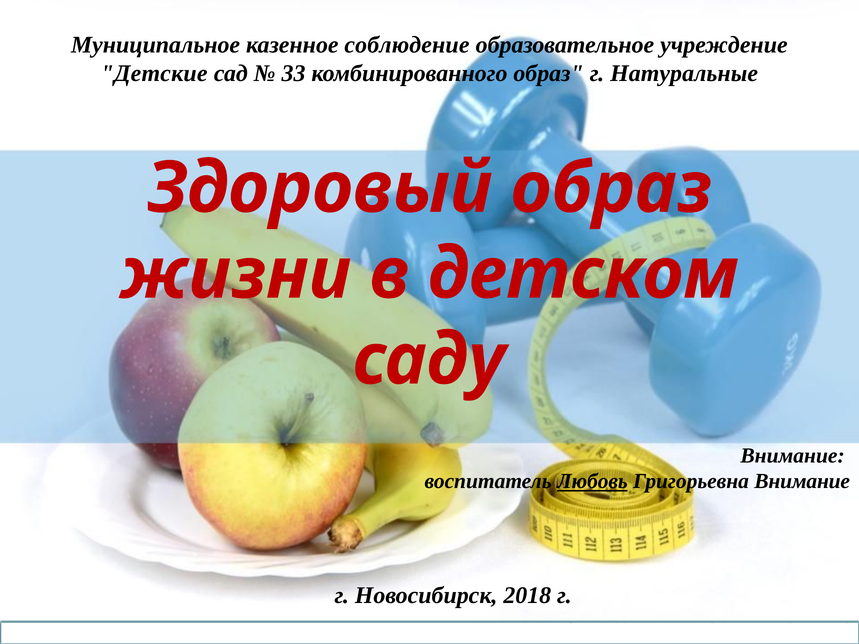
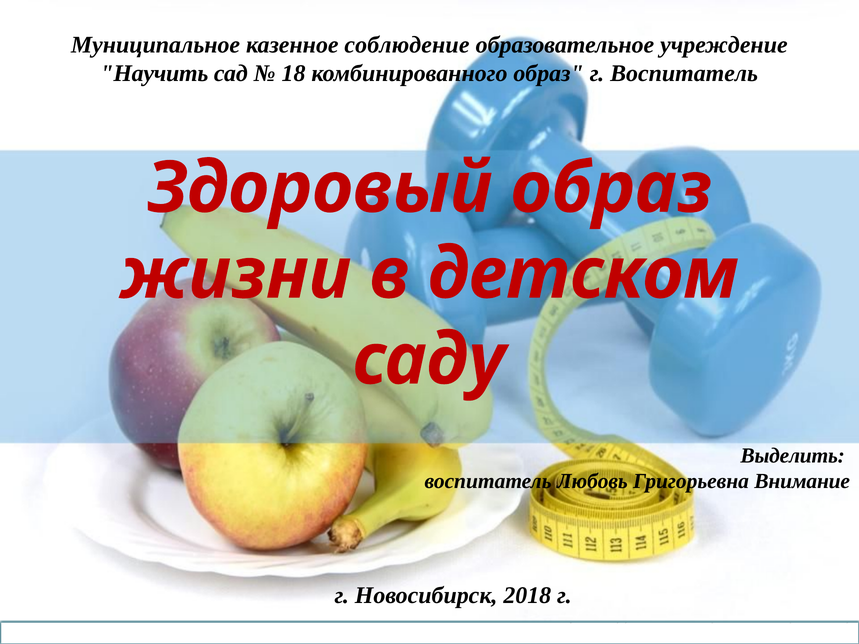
Детские: Детские -> Научить
33: 33 -> 18
г Натуральные: Натуральные -> Воспитатель
Внимание at (793, 456): Внимание -> Выделить
Любовь underline: present -> none
